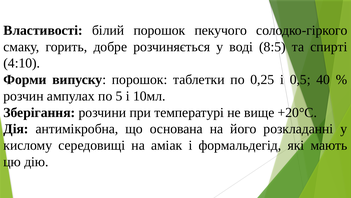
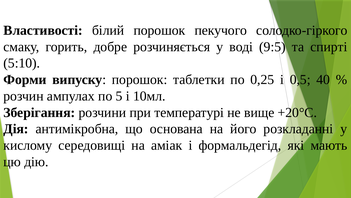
8:5: 8:5 -> 9:5
4:10: 4:10 -> 5:10
